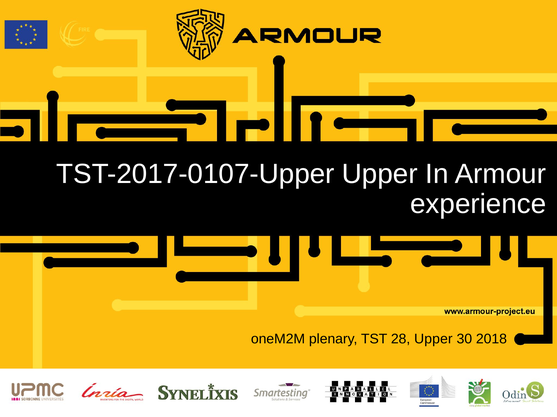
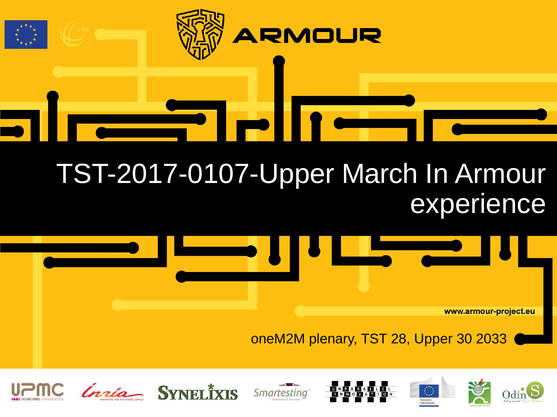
TST-2017-0107-Upper Upper: Upper -> March
2018: 2018 -> 2033
